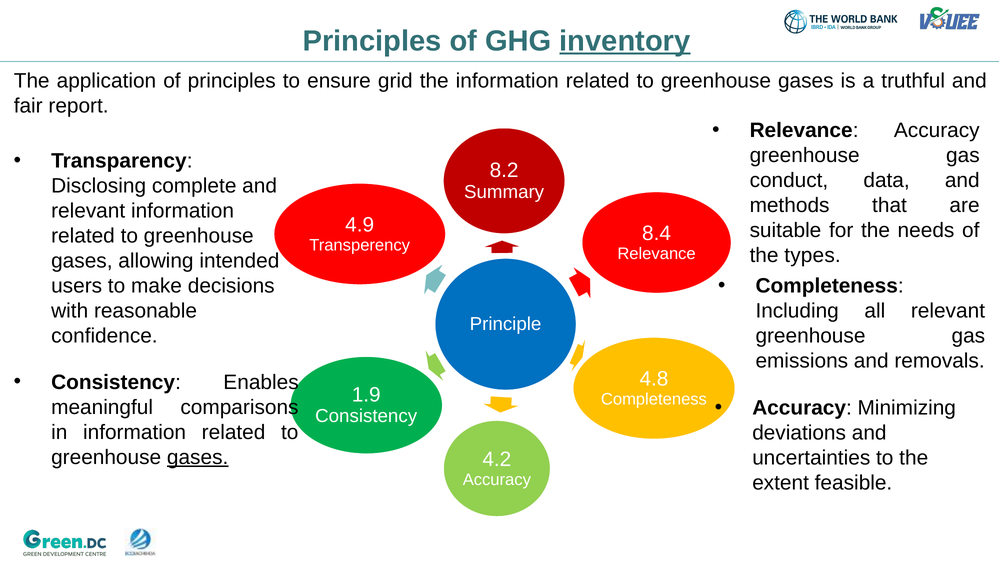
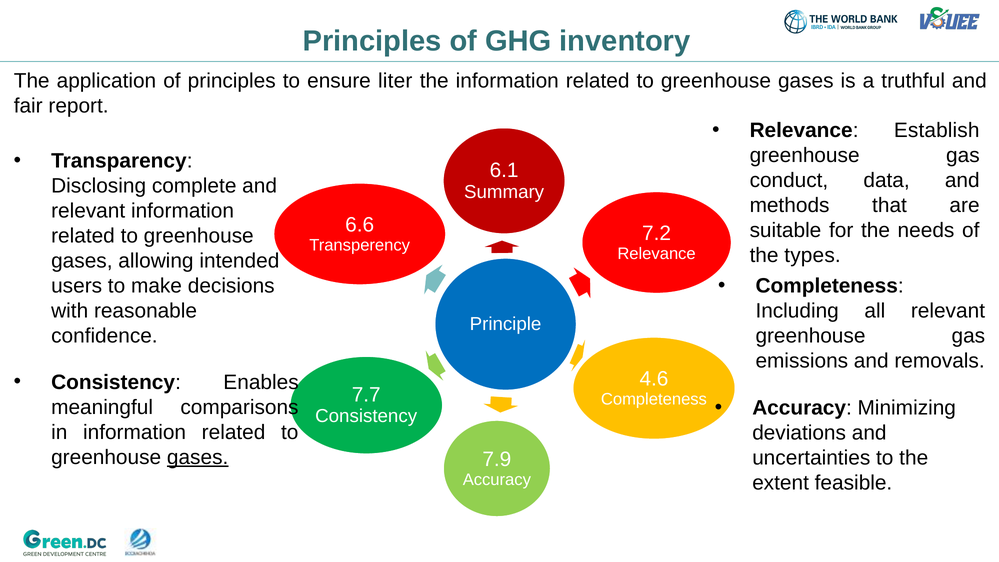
inventory underline: present -> none
grid: grid -> liter
Relevance Accuracy: Accuracy -> Establish
8.2: 8.2 -> 6.1
4.9: 4.9 -> 6.6
8.4: 8.4 -> 7.2
4.8: 4.8 -> 4.6
1.9: 1.9 -> 7.7
4.2: 4.2 -> 7.9
